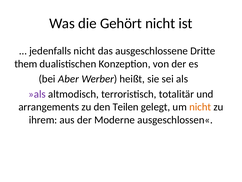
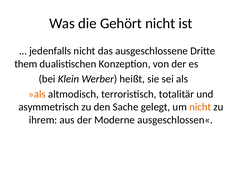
Aber: Aber -> Klein
»als colour: purple -> orange
arrangements: arrangements -> asymmetrisch
Teilen: Teilen -> Sache
